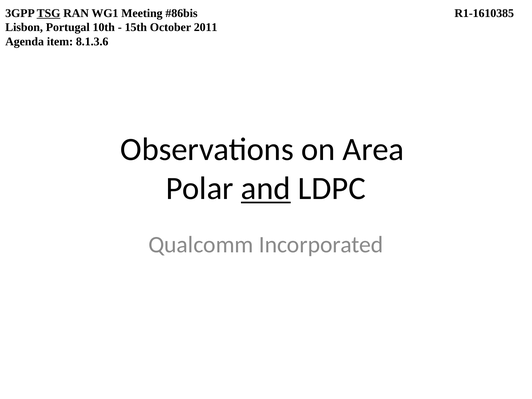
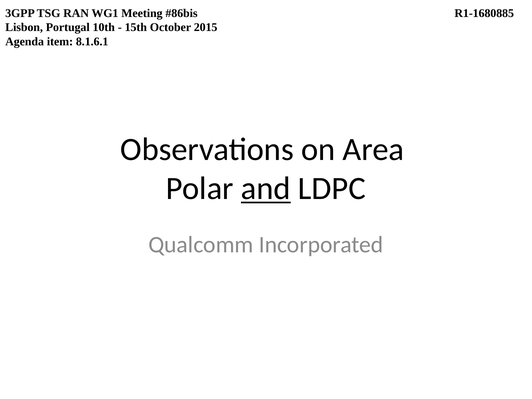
TSG underline: present -> none
R1-1610385: R1-1610385 -> R1-1680885
2011: 2011 -> 2015
8.1.3.6: 8.1.3.6 -> 8.1.6.1
